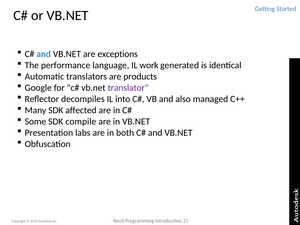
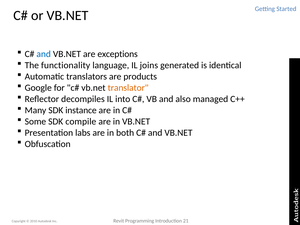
performance: performance -> functionality
work: work -> joins
translator colour: purple -> orange
affected: affected -> instance
